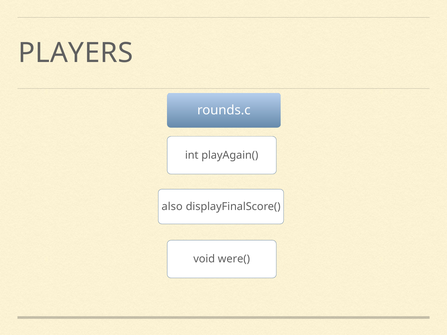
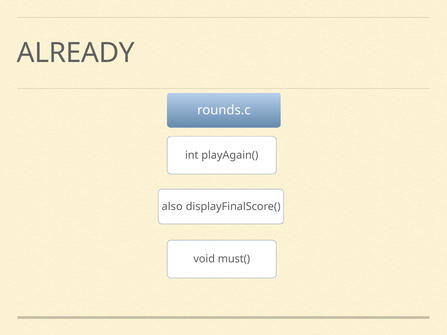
PLAYERS: PLAYERS -> ALREADY
were(: were( -> must(
